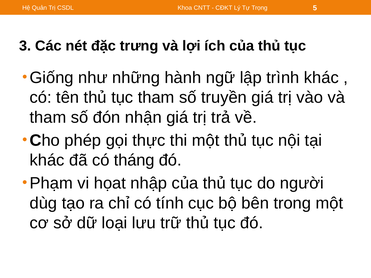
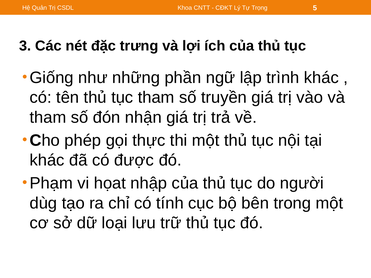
hành: hành -> phần
tháng: tháng -> được
